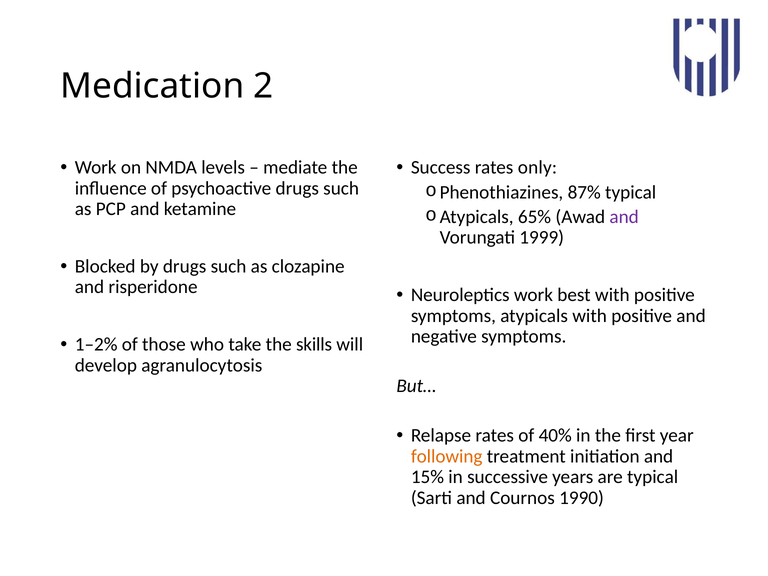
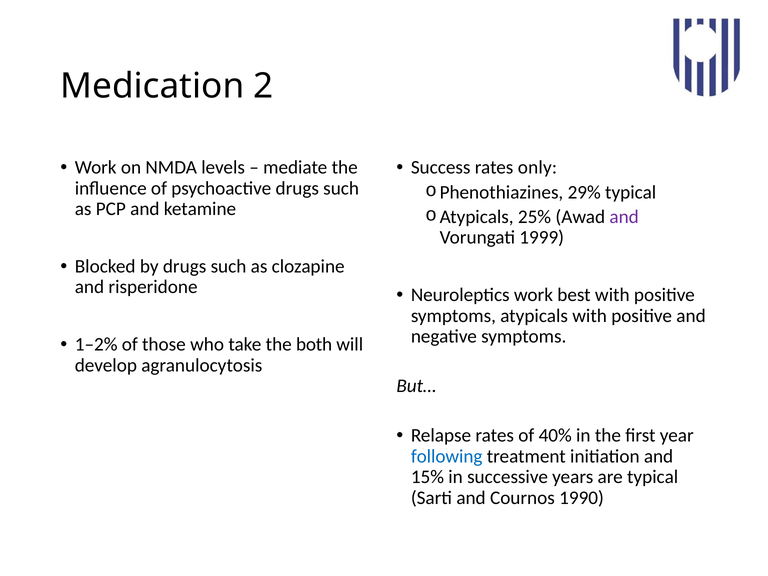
87%: 87% -> 29%
65%: 65% -> 25%
skills: skills -> both
following colour: orange -> blue
